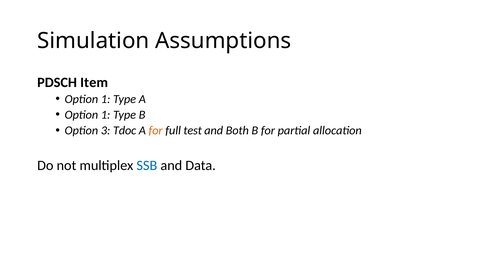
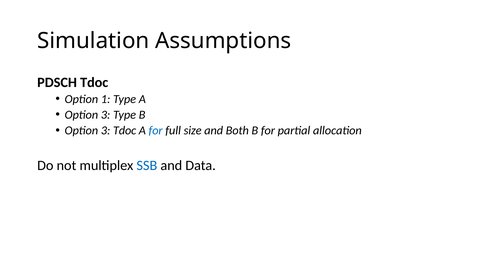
PDSCH Item: Item -> Tdoc
1 at (106, 115): 1 -> 3
for at (156, 131) colour: orange -> blue
test: test -> size
